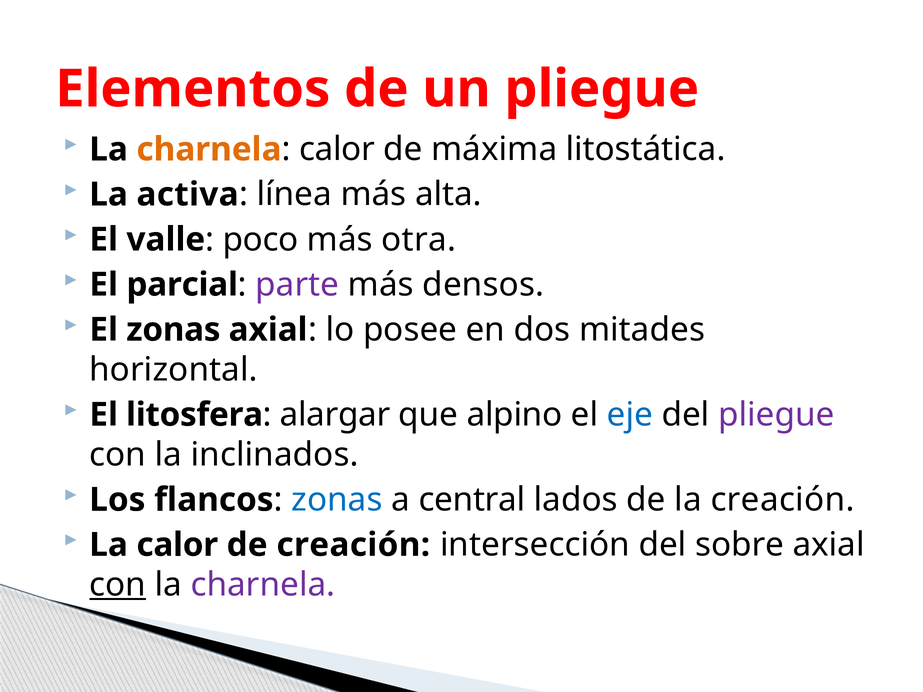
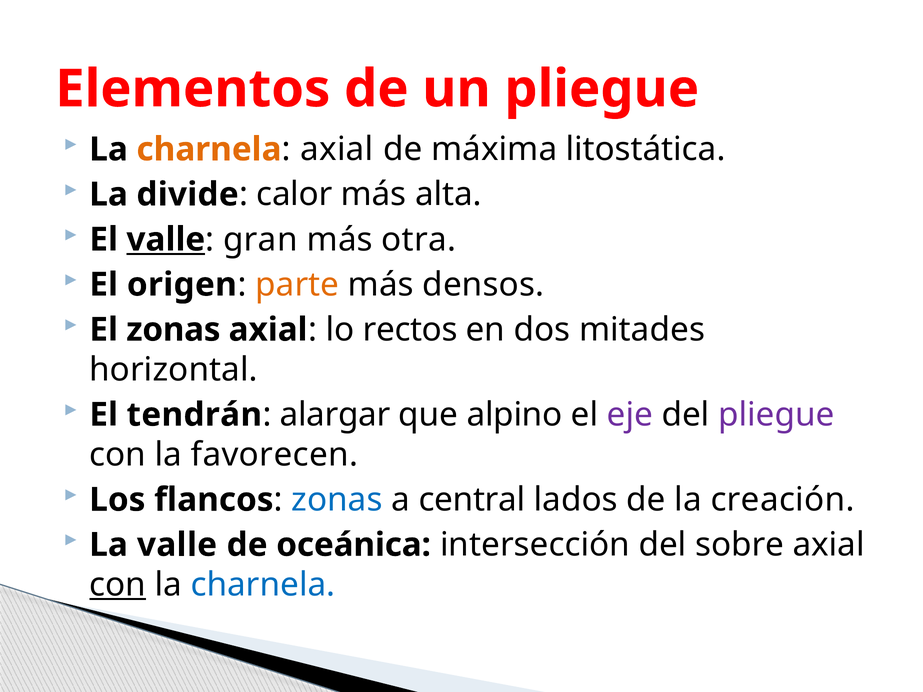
calor at (337, 149): calor -> axial
activa: activa -> divide
línea: línea -> calor
valle at (166, 240) underline: none -> present
poco: poco -> gran
parcial: parcial -> origen
parte colour: purple -> orange
posee: posee -> rectos
litosfera: litosfera -> tendrán
eje colour: blue -> purple
inclinados: inclinados -> favorecen
La calor: calor -> valle
de creación: creación -> oceánica
charnela at (263, 585) colour: purple -> blue
